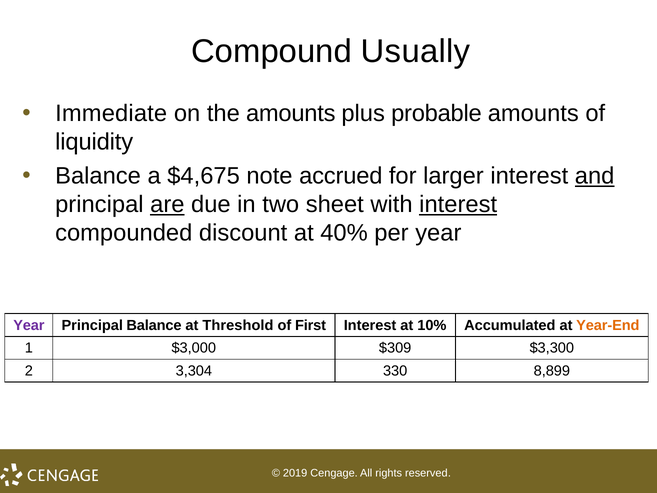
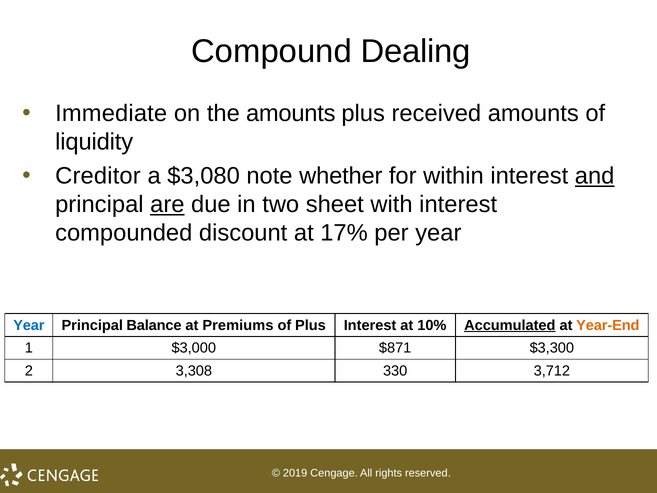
Usually: Usually -> Dealing
probable: probable -> received
Balance at (98, 176): Balance -> Creditor
$4,675: $4,675 -> $3,080
accrued: accrued -> whether
larger: larger -> within
interest at (458, 204) underline: present -> none
40%: 40% -> 17%
Year at (29, 325) colour: purple -> blue
Threshold: Threshold -> Premiums
of First: First -> Plus
Accumulated underline: none -> present
$309: $309 -> $871
3,304: 3,304 -> 3,308
8,899: 8,899 -> 3,712
